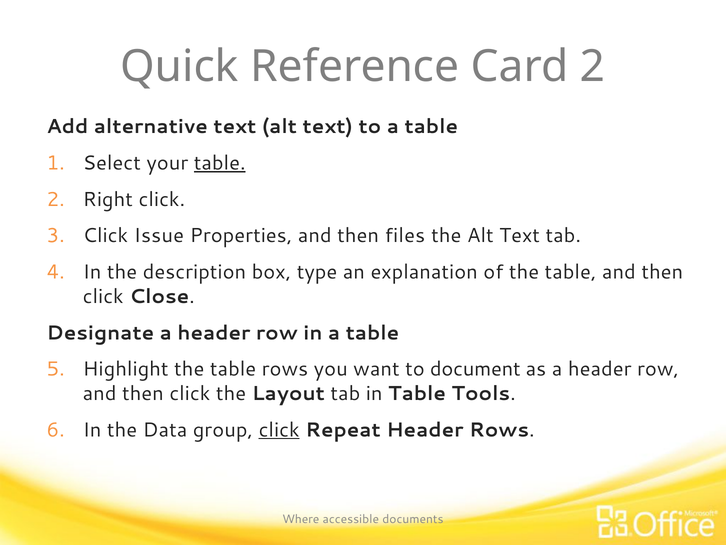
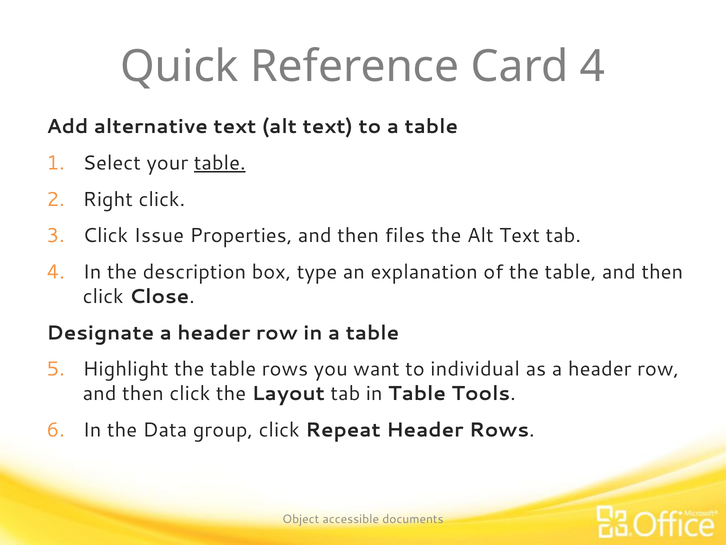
Card 2: 2 -> 4
document: document -> individual
click at (279, 429) underline: present -> none
Where: Where -> Object
